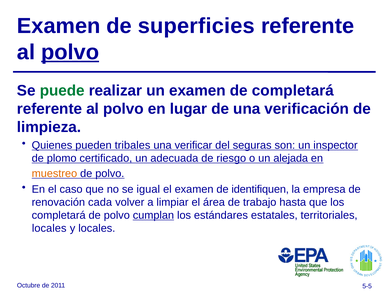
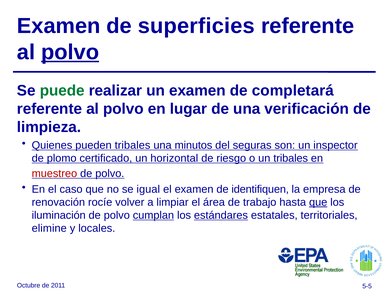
verificar: verificar -> minutos
adecuada: adecuada -> horizontal
un alejada: alejada -> tribales
muestreo colour: orange -> red
cada: cada -> rocíe
que at (318, 202) underline: none -> present
completará at (59, 215): completará -> iluminación
estándares underline: none -> present
locales at (49, 228): locales -> elimine
